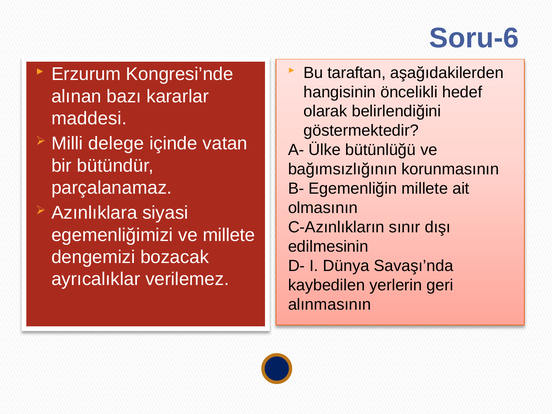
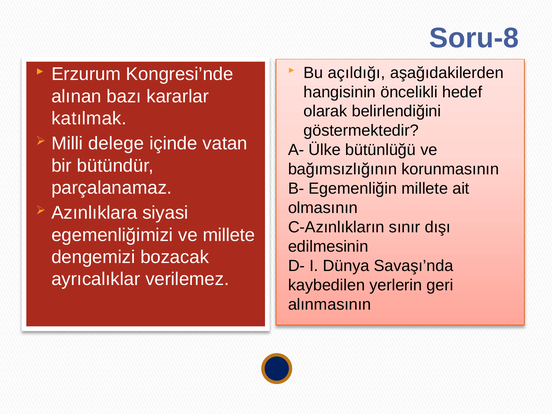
Soru-6: Soru-6 -> Soru-8
taraftan: taraftan -> açıldığı
maddesi: maddesi -> katılmak
